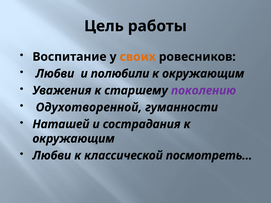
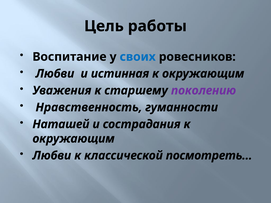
своих colour: orange -> blue
полюбили: полюбили -> истинная
Одухотворенной: Одухотворенной -> Нравственность
